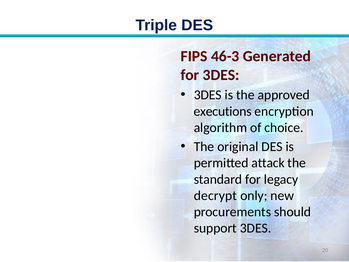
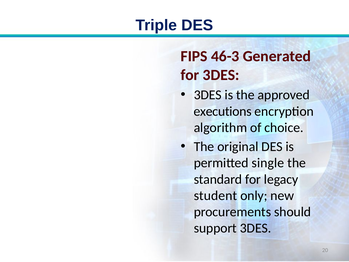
attack: attack -> single
decrypt: decrypt -> student
